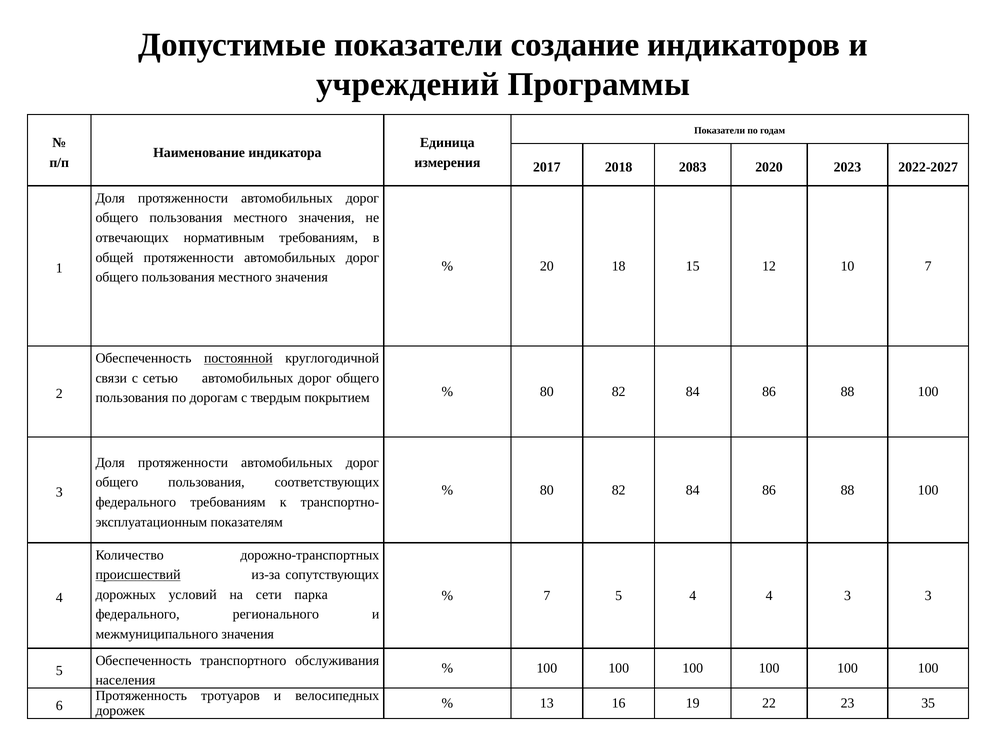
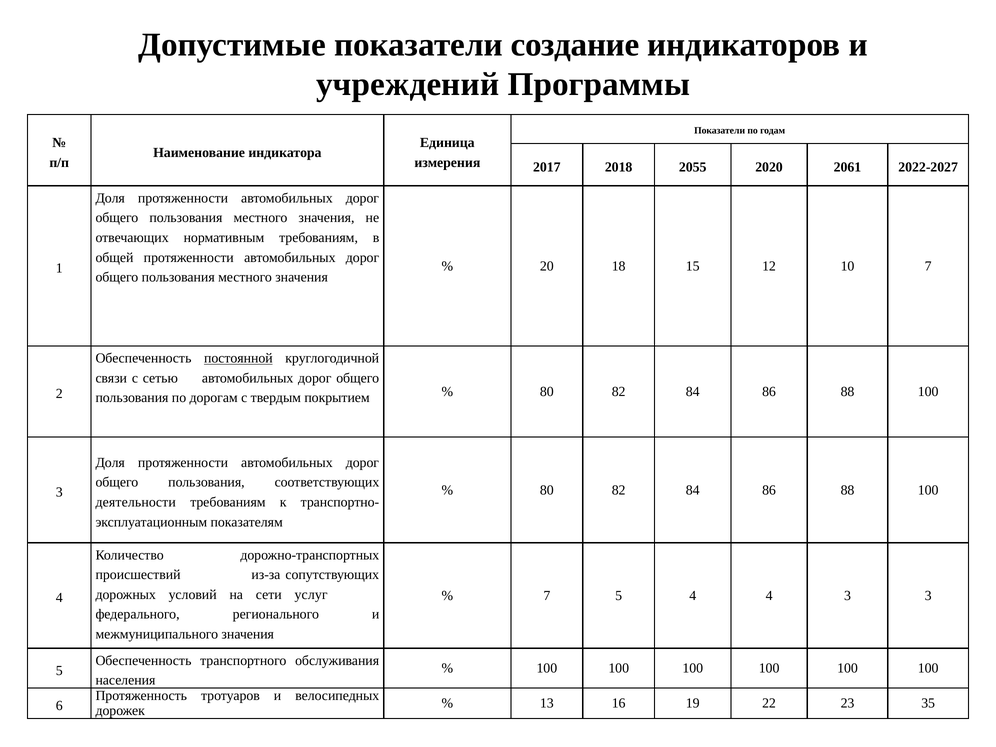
2083: 2083 -> 2055
2023: 2023 -> 2061
федерального at (136, 502): федерального -> деятельности
происшествий underline: present -> none
парка: парка -> услуг
